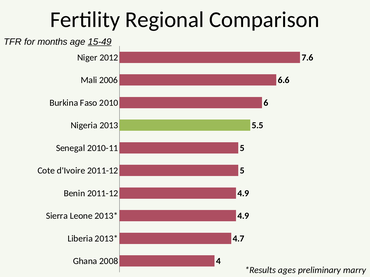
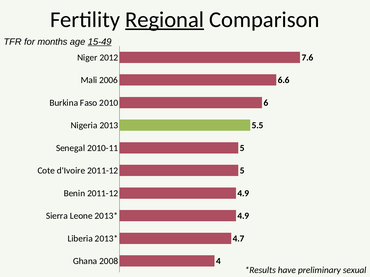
Regional underline: none -> present
ages: ages -> have
marry: marry -> sexual
